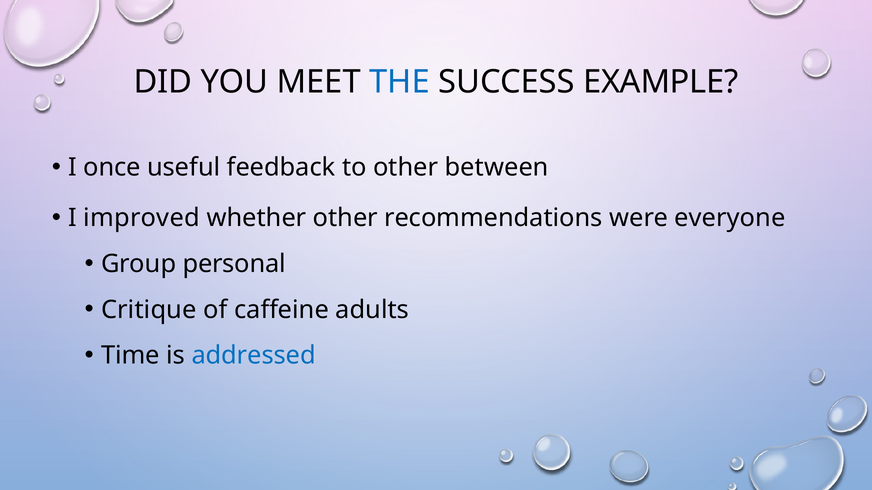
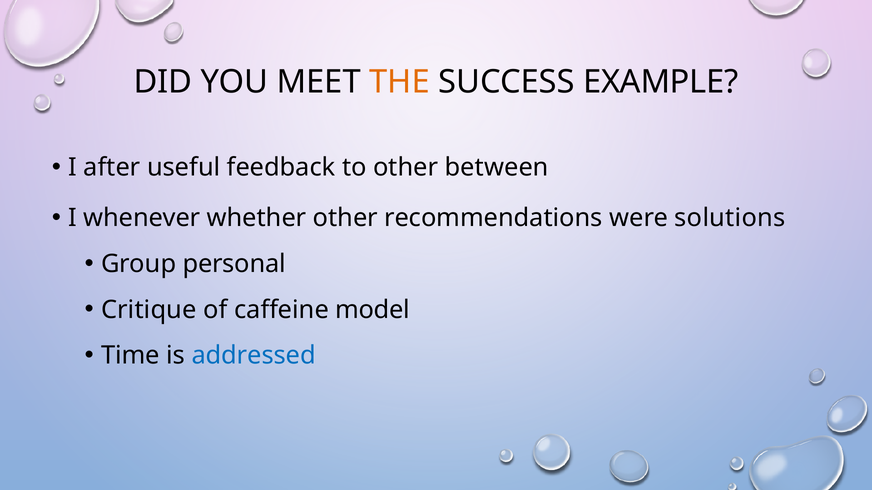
THE colour: blue -> orange
once: once -> after
improved: improved -> whenever
everyone: everyone -> solutions
adults: adults -> model
